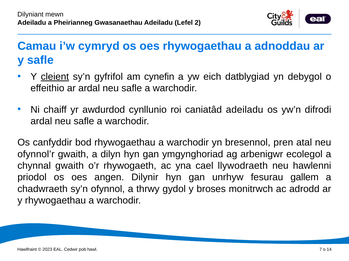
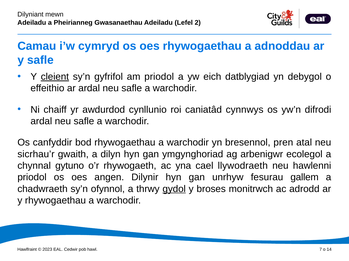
am cynefin: cynefin -> priodol
caniatâd adeiladu: adeiladu -> cynnwys
ofynnol’r: ofynnol’r -> sicrhau’r
chynnal gwaith: gwaith -> gytuno
gydol underline: none -> present
